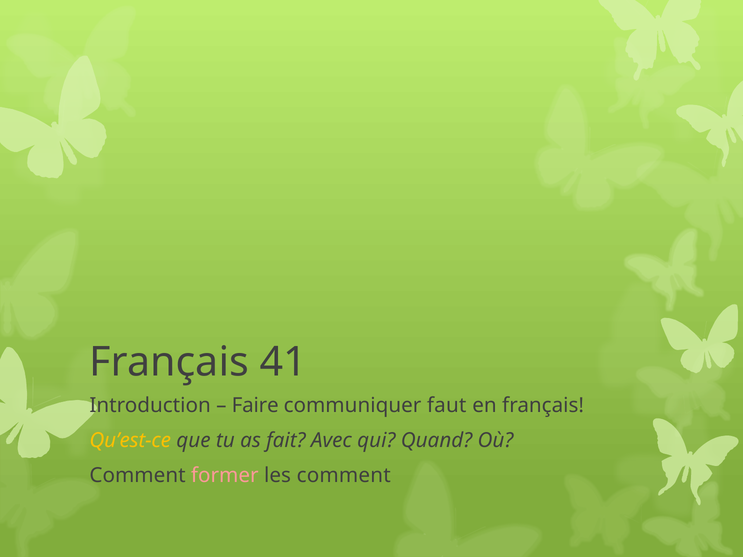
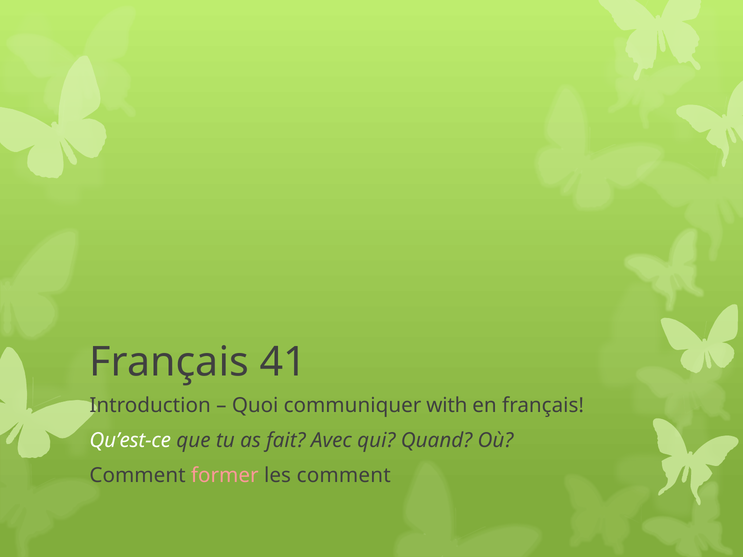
Faire: Faire -> Quoi
faut: faut -> with
Qu’est-ce colour: yellow -> white
